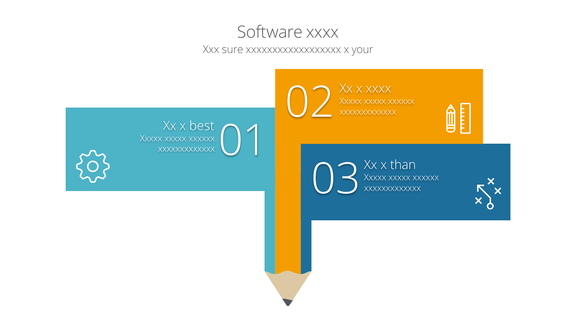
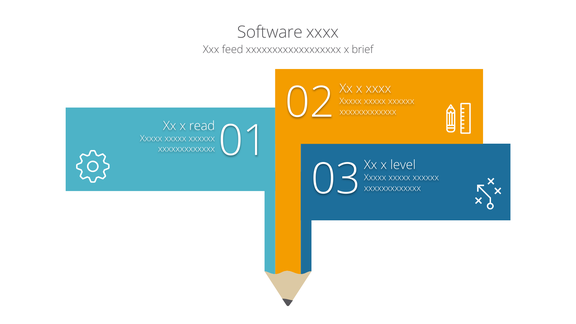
sure: sure -> feed
your: your -> brief
best: best -> read
than: than -> level
